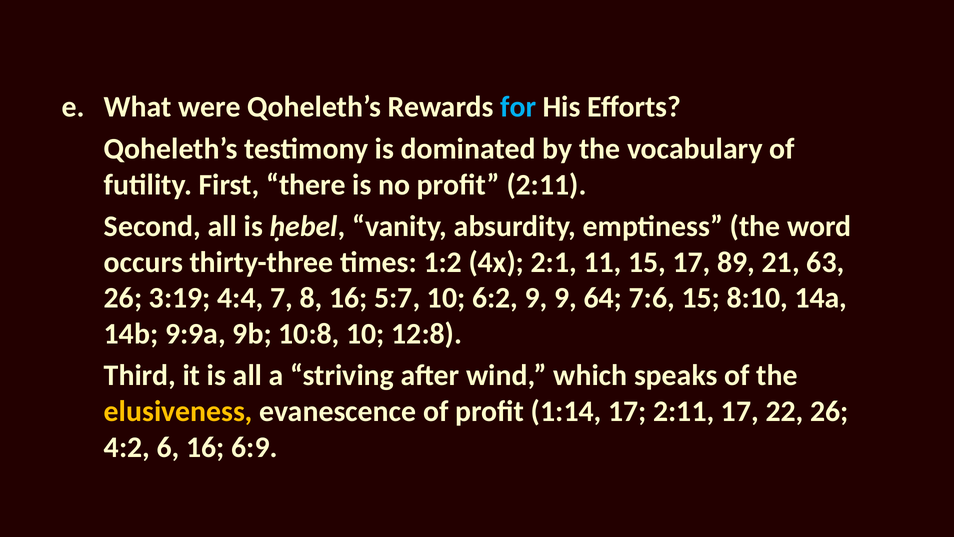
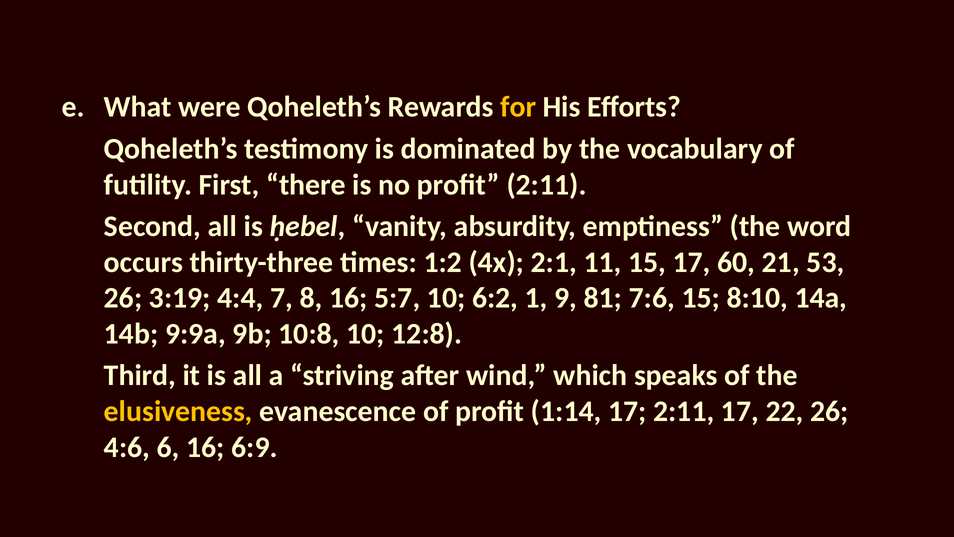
for colour: light blue -> yellow
89: 89 -> 60
63: 63 -> 53
6:2 9: 9 -> 1
64: 64 -> 81
4:2: 4:2 -> 4:6
